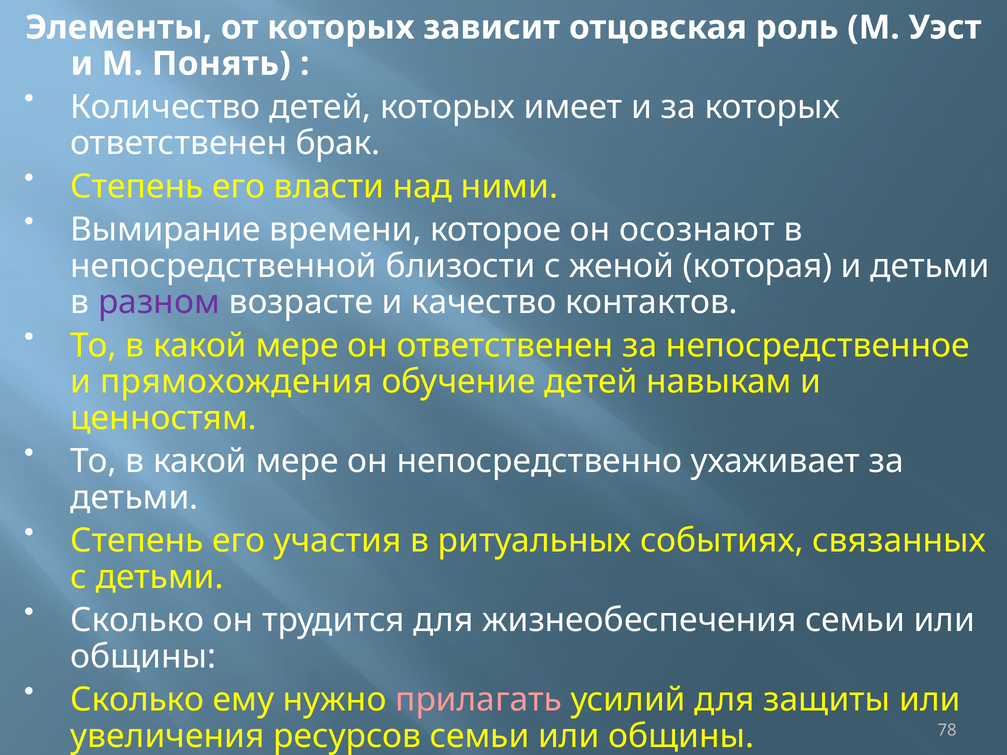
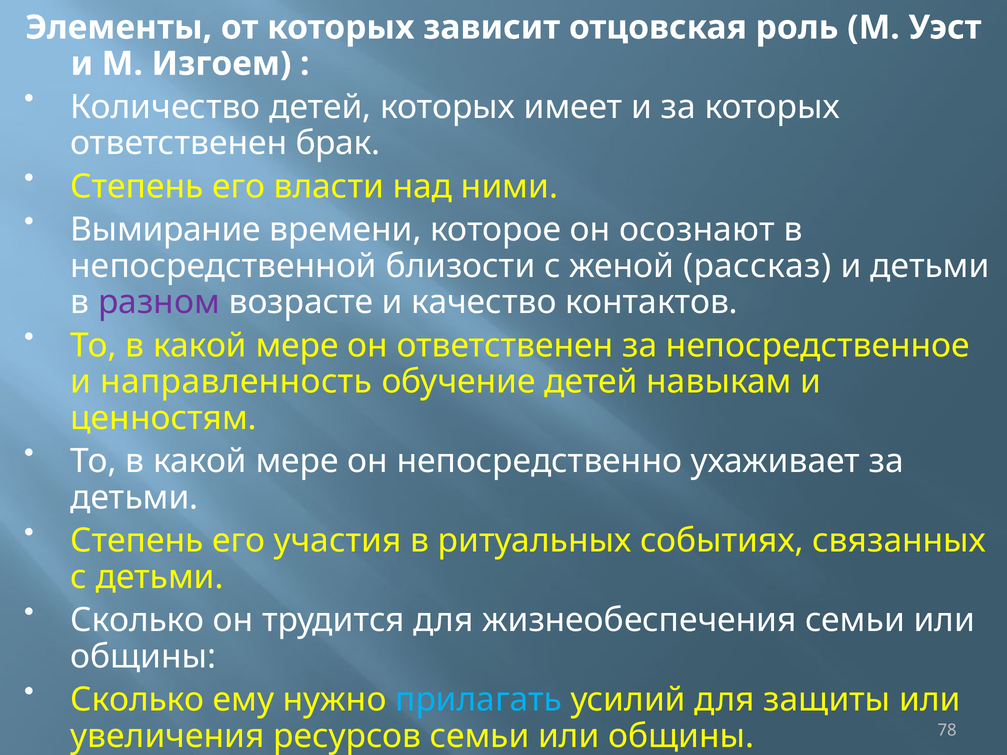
Понять: Понять -> Изгоем
которая: которая -> рассказ
прямохождения: прямохождения -> направленность
прилагать colour: pink -> light blue
